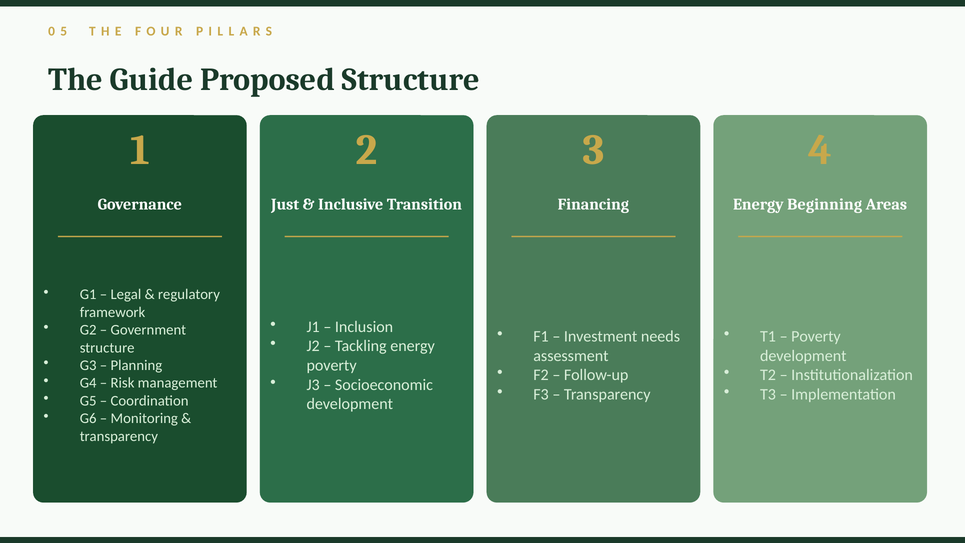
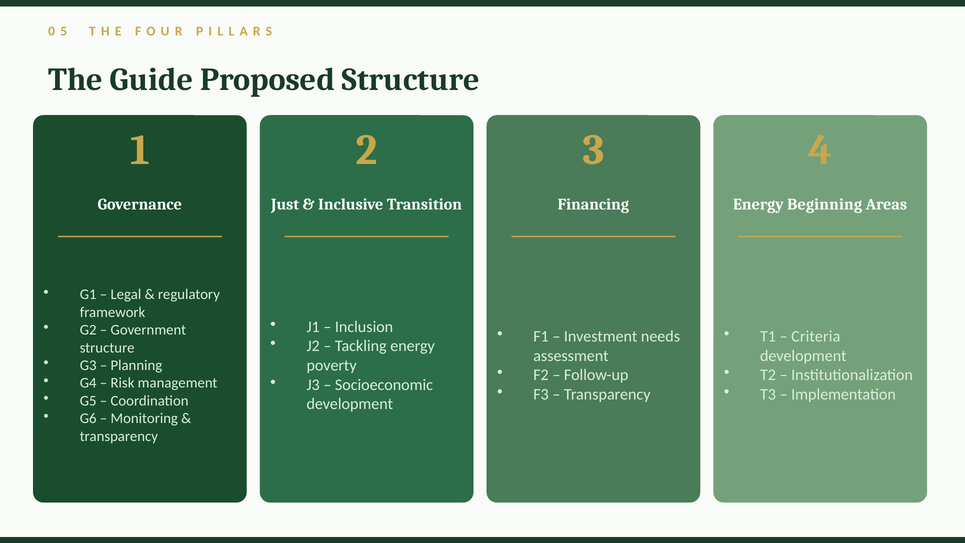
Poverty at (816, 336): Poverty -> Criteria
